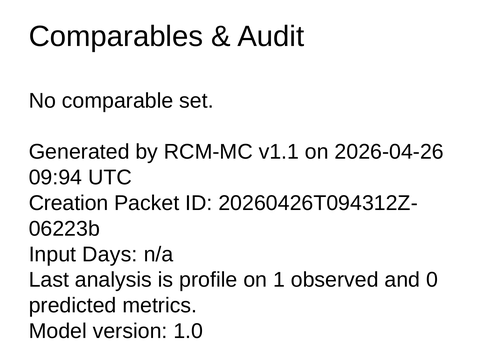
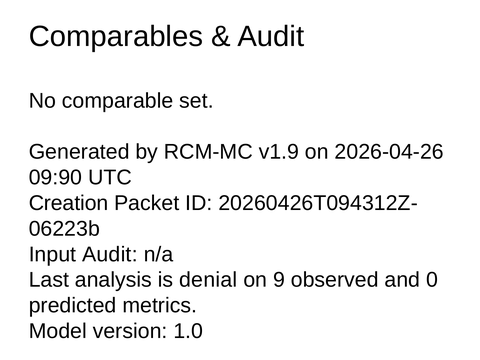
v1.1: v1.1 -> v1.9
09:94: 09:94 -> 09:90
Input Days: Days -> Audit
profile: profile -> denial
1: 1 -> 9
